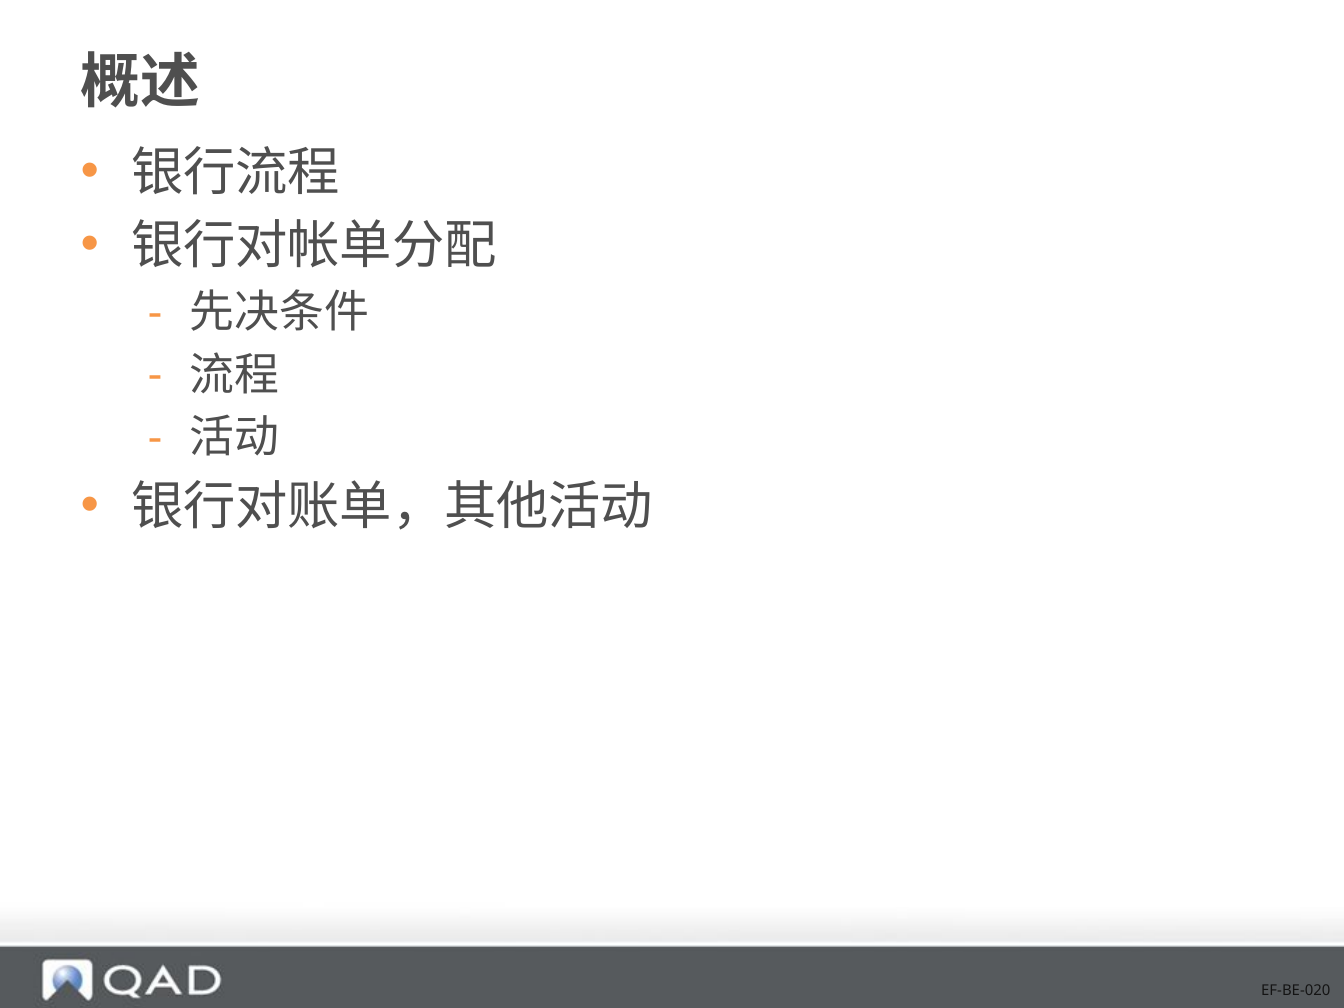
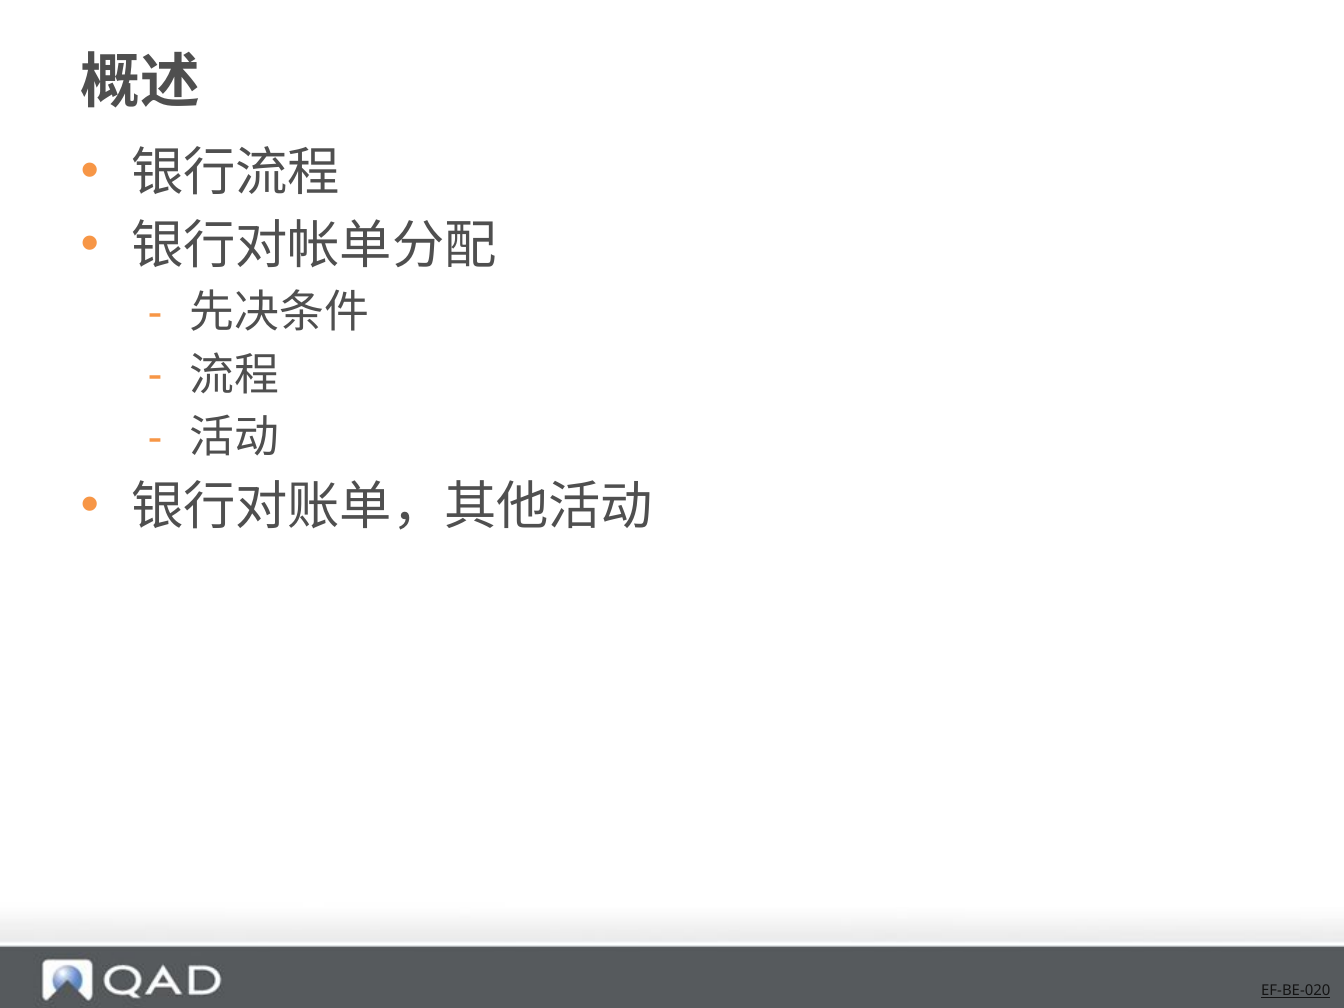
EF-BE-020 underline: none -> present
